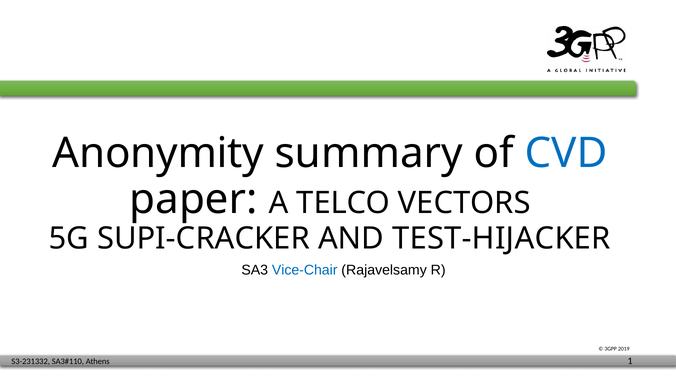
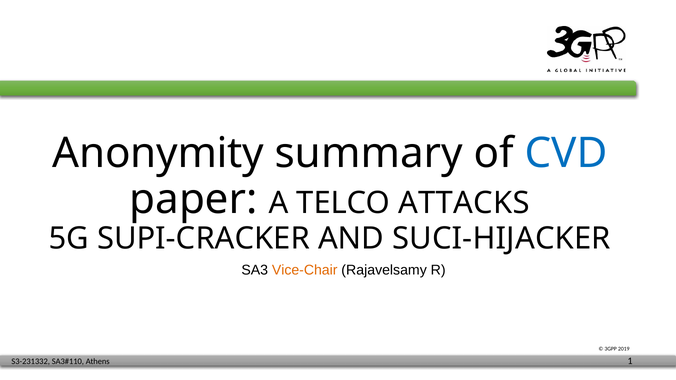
VECTORS: VECTORS -> ATTACKS
TEST-HIJACKER: TEST-HIJACKER -> SUCI-HIJACKER
Vice-Chair colour: blue -> orange
